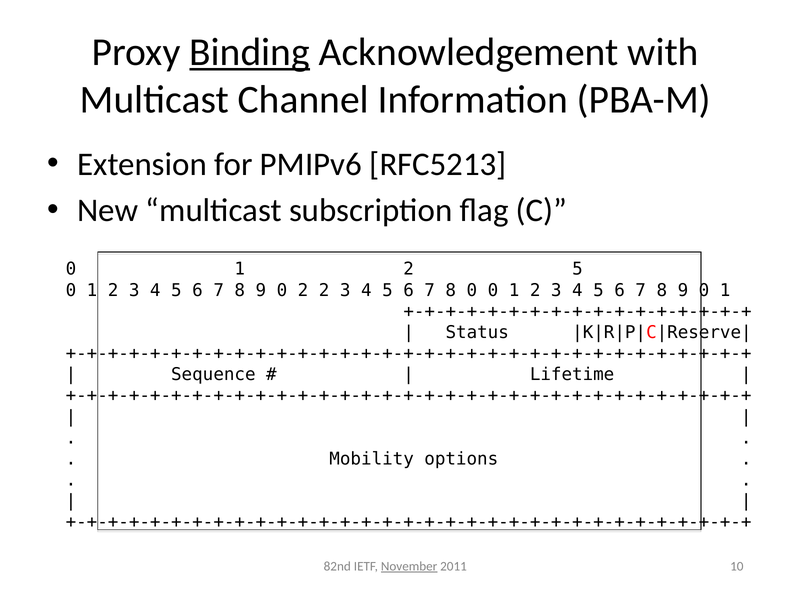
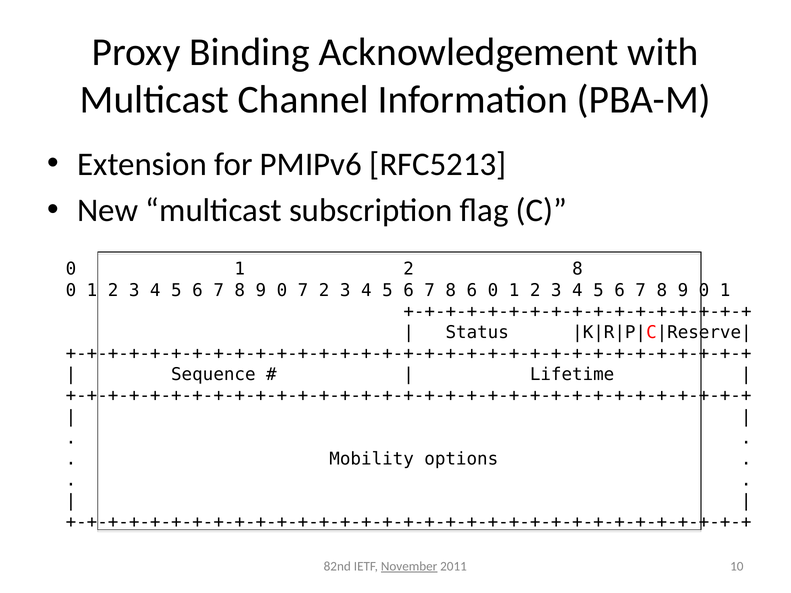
Binding underline: present -> none
2 5: 5 -> 8
0 2: 2 -> 7
8 0: 0 -> 6
